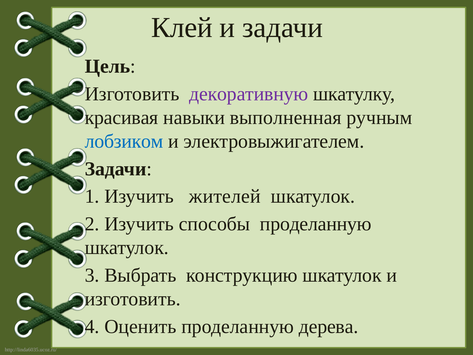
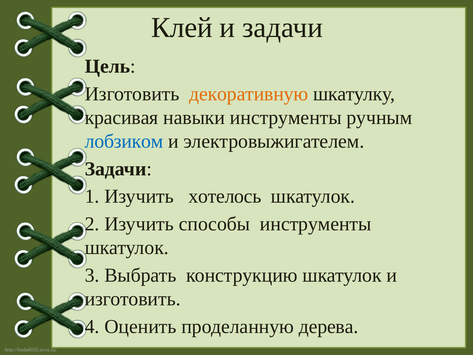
декоративную colour: purple -> orange
навыки выполненная: выполненная -> инструменты
жителей: жителей -> хотелось
способы проделанную: проделанную -> инструменты
